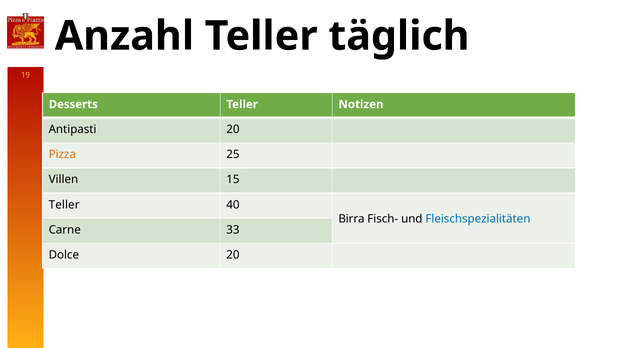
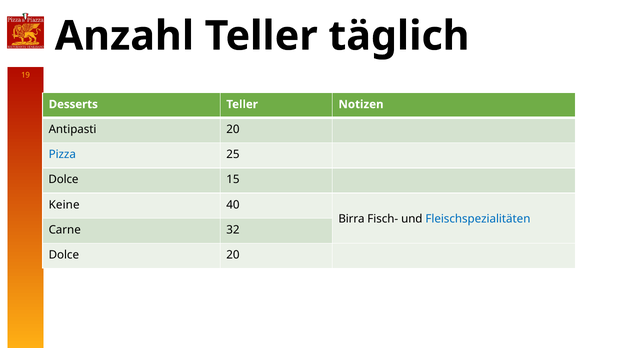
Pizza colour: orange -> blue
Villen at (63, 179): Villen -> Dolce
Teller at (64, 204): Teller -> Keine
33: 33 -> 32
